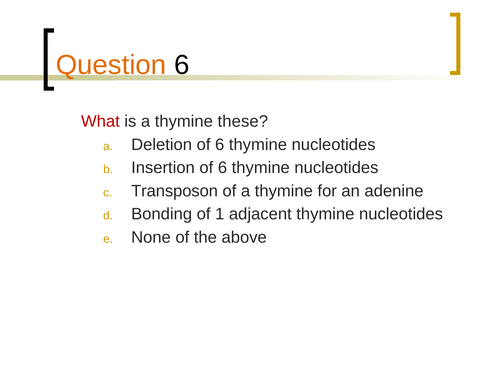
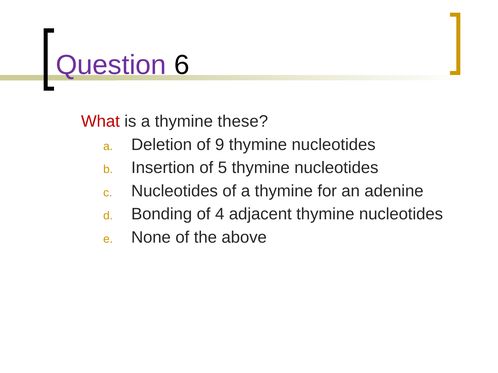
Question colour: orange -> purple
Deletion of 6: 6 -> 9
Insertion of 6: 6 -> 5
Transposon at (175, 191): Transposon -> Nucleotides
1: 1 -> 4
